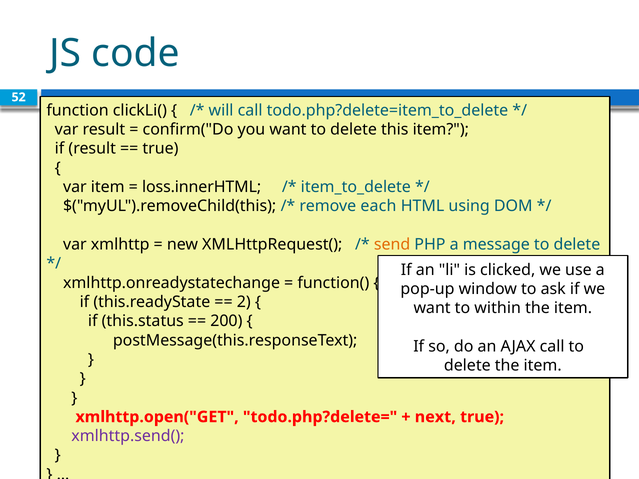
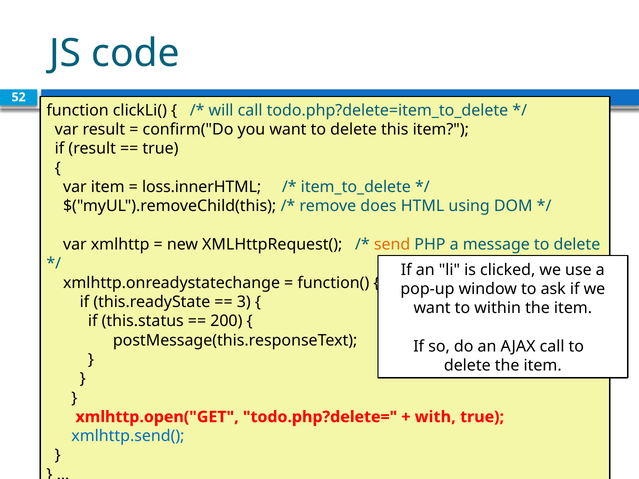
each: each -> does
2: 2 -> 3
next: next -> with
xmlhttp.send( colour: purple -> blue
